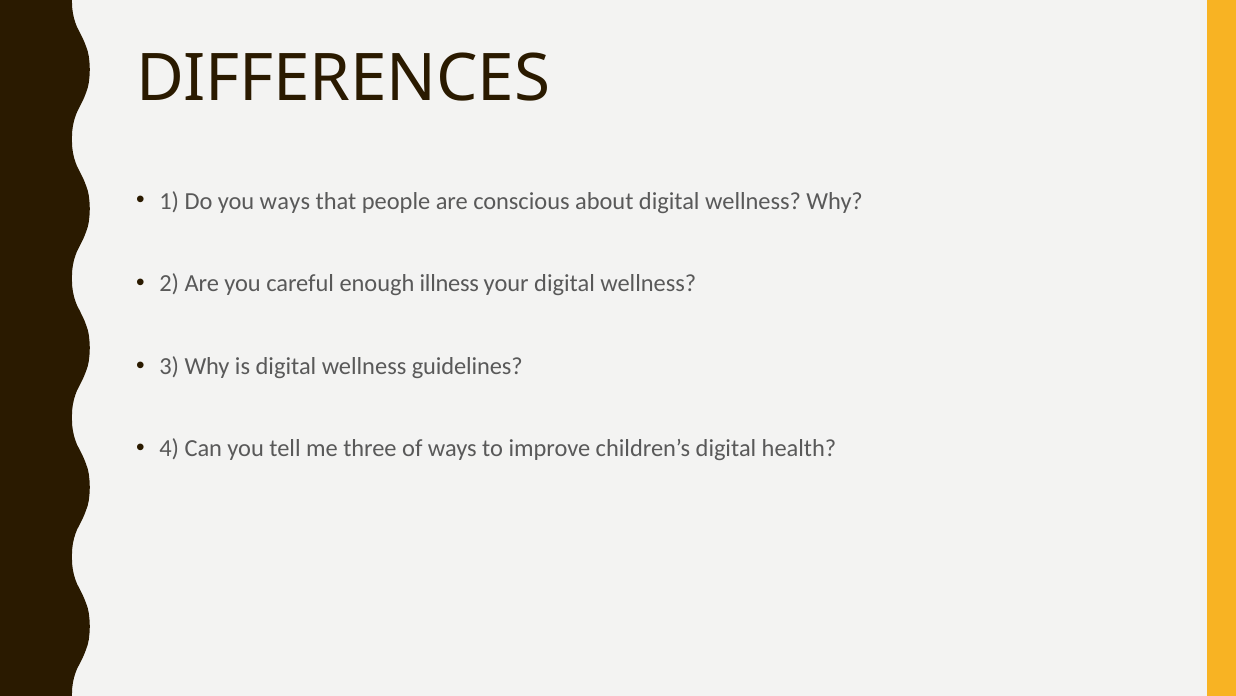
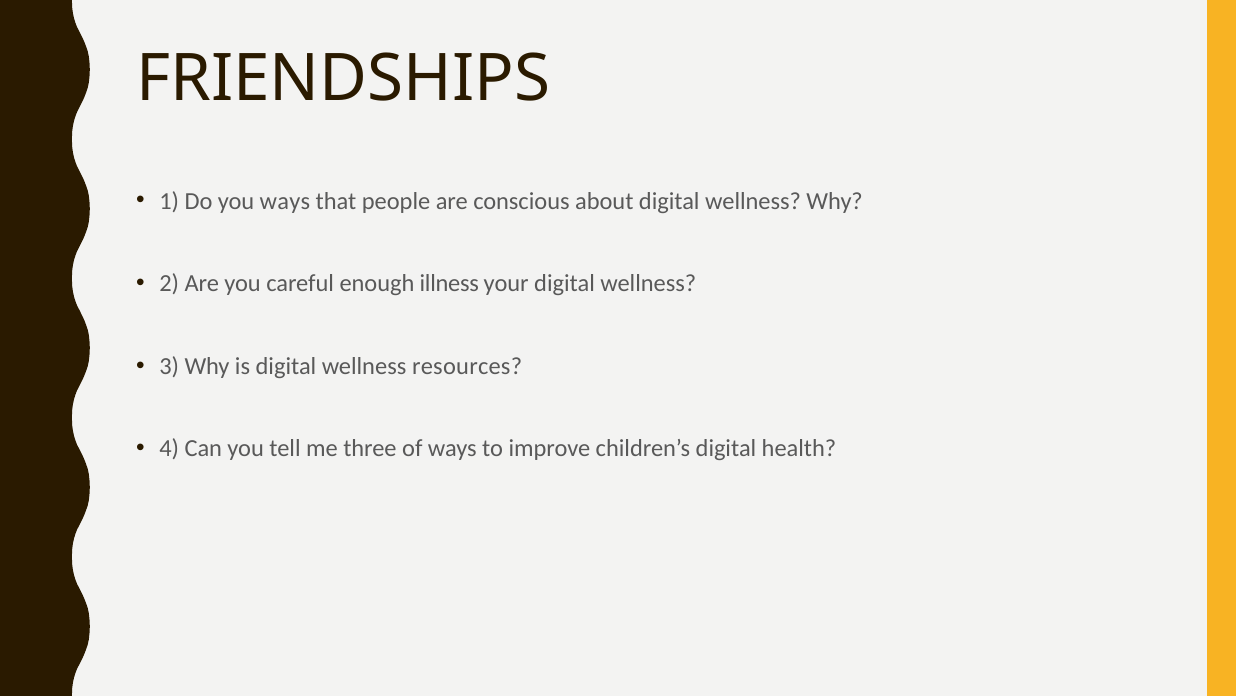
DIFFERENCES: DIFFERENCES -> FRIENDSHIPS
guidelines: guidelines -> resources
